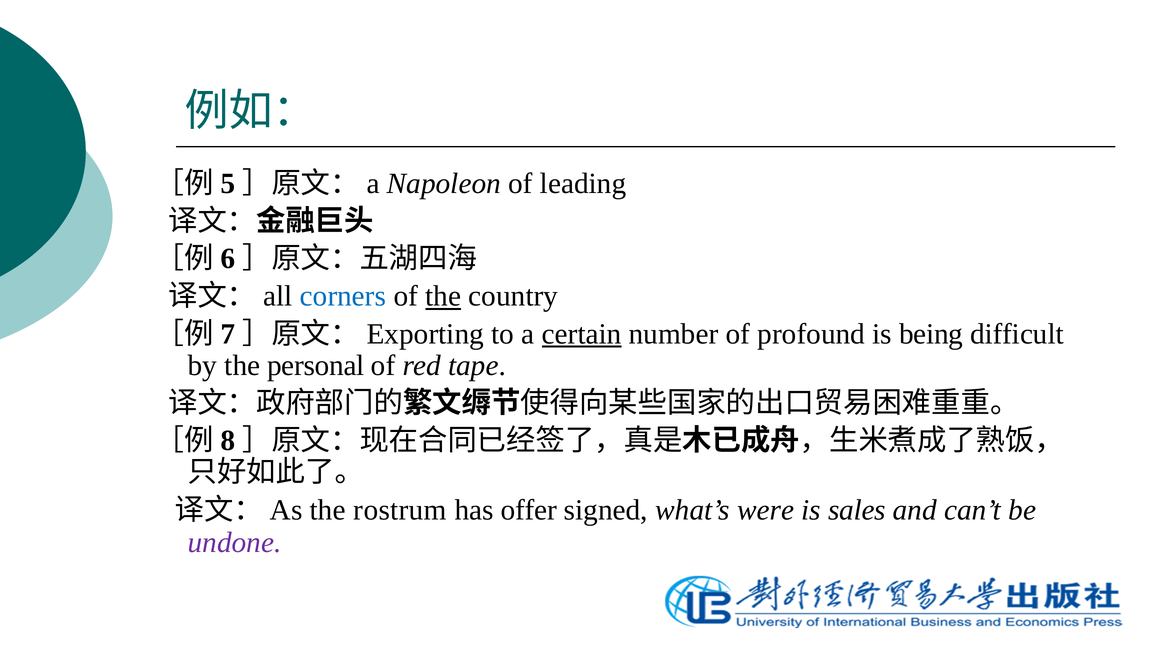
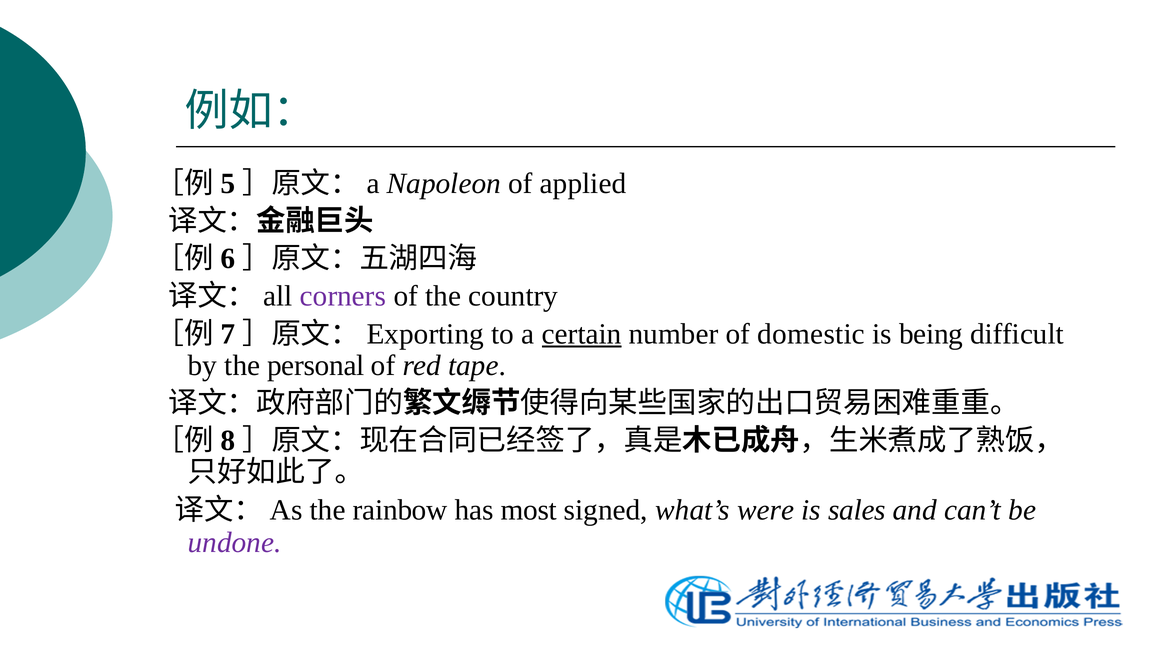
leading: leading -> applied
corners colour: blue -> purple
the at (443, 296) underline: present -> none
profound: profound -> domestic
rostrum: rostrum -> rainbow
offer: offer -> most
